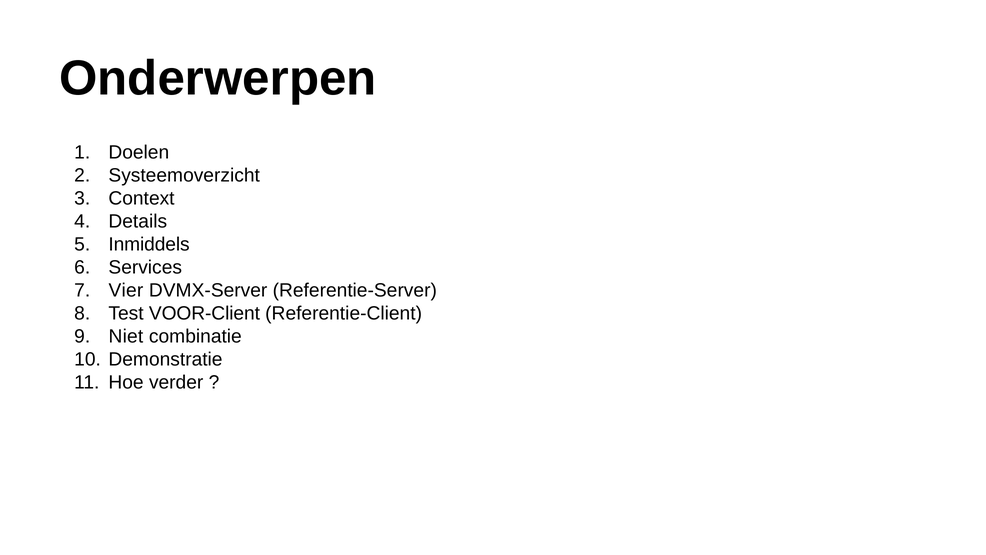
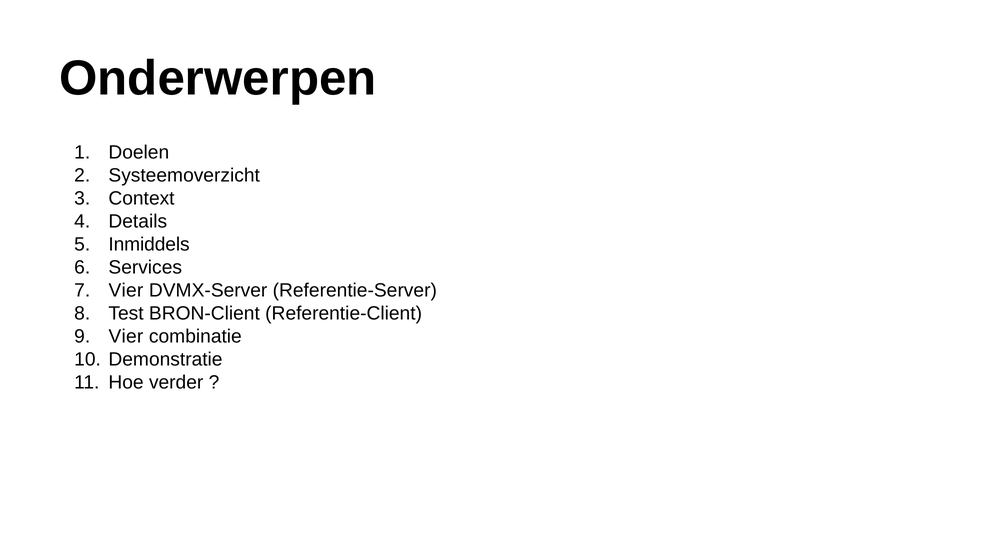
VOOR-Client: VOOR-Client -> BRON-Client
Niet at (126, 336): Niet -> Vier
